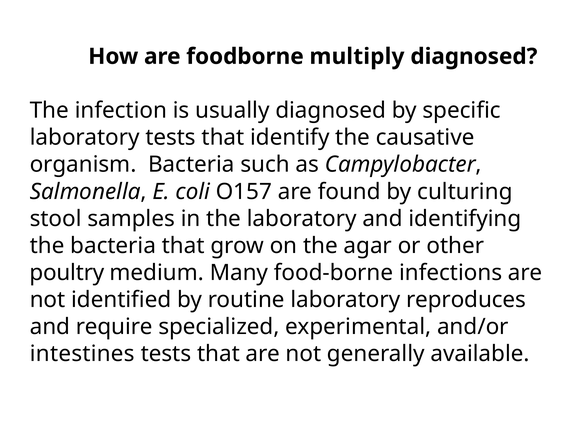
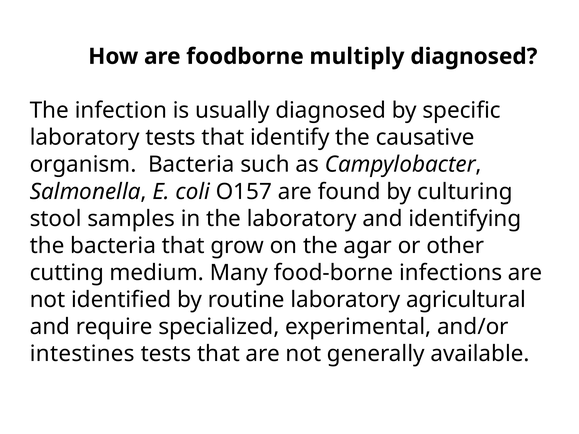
poultry: poultry -> cutting
reproduces: reproduces -> agricultural
